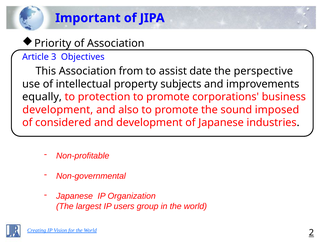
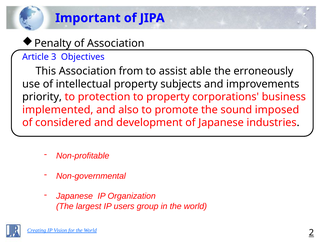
Priority: Priority -> Penalty
date: date -> able
perspective: perspective -> erroneously
equally: equally -> priority
promote at (168, 97): promote -> property
development at (58, 110): development -> implemented
